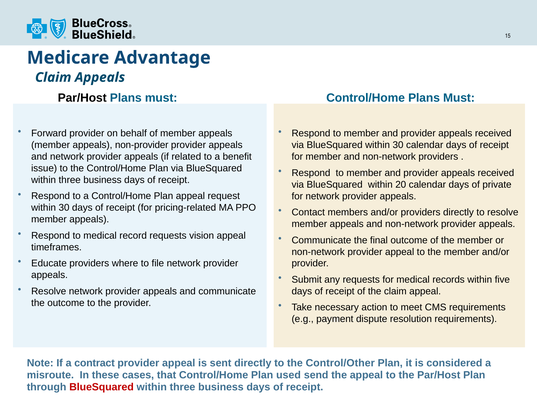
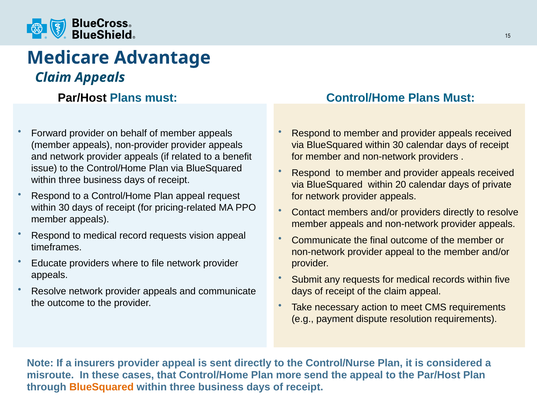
contract: contract -> insurers
Control/Other: Control/Other -> Control/Nurse
used: used -> more
BlueSquared at (101, 387) colour: red -> orange
